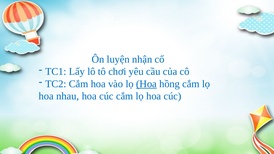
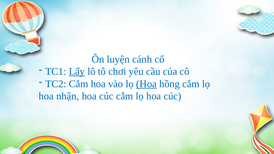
nhận: nhận -> cánh
Lấy underline: none -> present
nhau: nhau -> nhận
